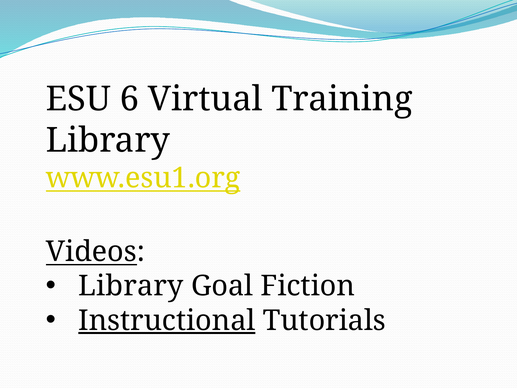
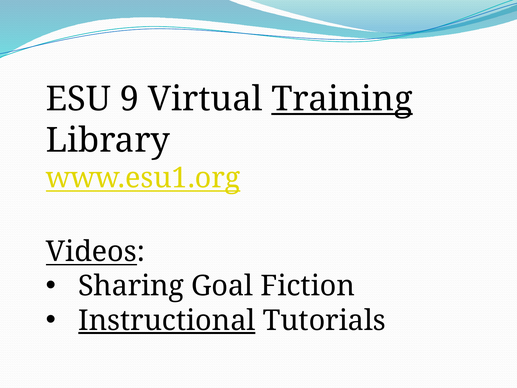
6: 6 -> 9
Training underline: none -> present
Library at (131, 286): Library -> Sharing
